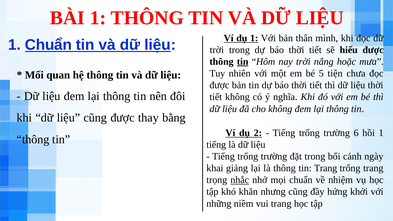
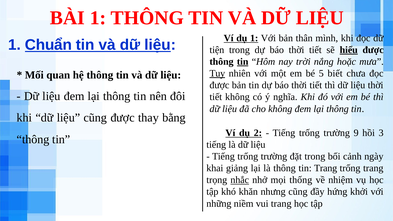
trời at (217, 50): trời -> tiện
hiểu underline: none -> present
Tuy underline: none -> present
tiện: tiện -> biết
6: 6 -> 9
hồi 1: 1 -> 3
mọi chuẩn: chuẩn -> thống
